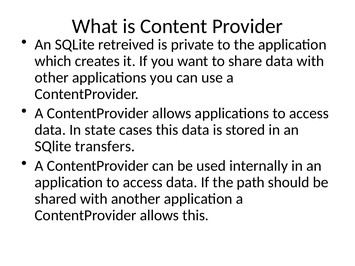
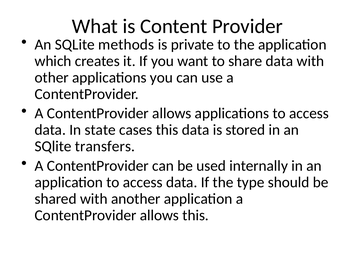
retreived: retreived -> methods
path: path -> type
